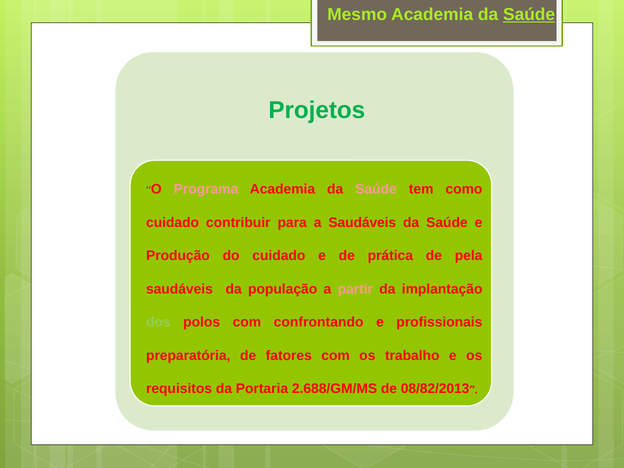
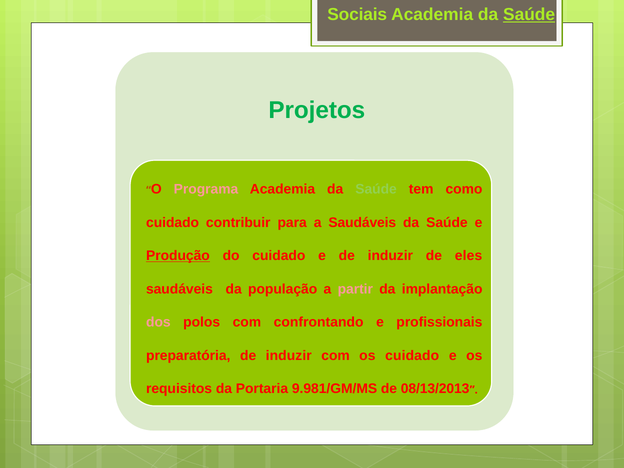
Mesmo: Mesmo -> Sociais
Saúde at (376, 189) colour: pink -> light green
Produção underline: none -> present
e de prática: prática -> induzir
pela: pela -> eles
dos colour: light green -> pink
fatores at (289, 356): fatores -> induzir
os trabalho: trabalho -> cuidado
2.688/GM/MS: 2.688/GM/MS -> 9.981/GM/MS
08/82/2013: 08/82/2013 -> 08/13/2013
